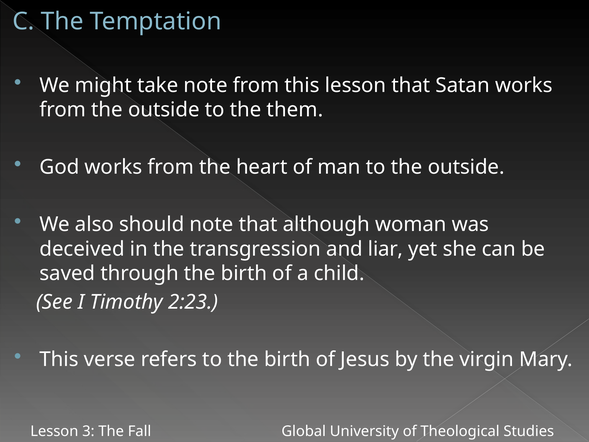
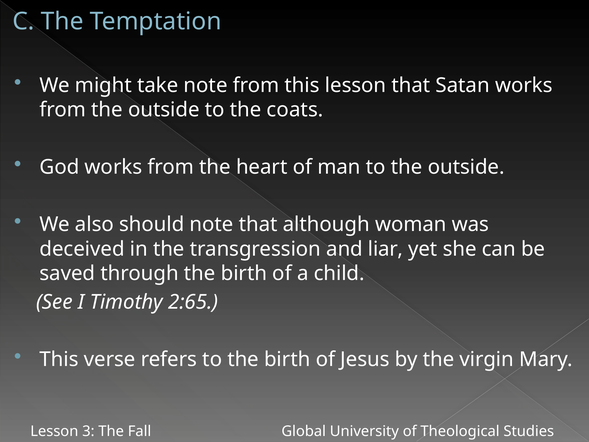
them: them -> coats
2:23: 2:23 -> 2:65
